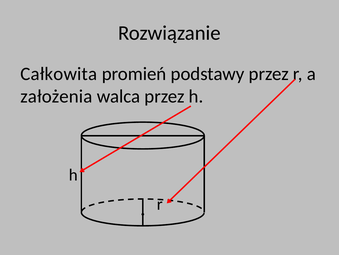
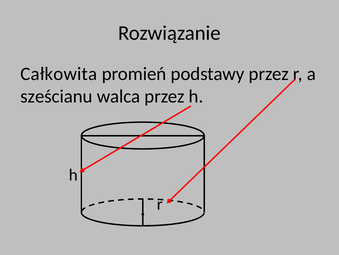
założenia: założenia -> sześcianu
